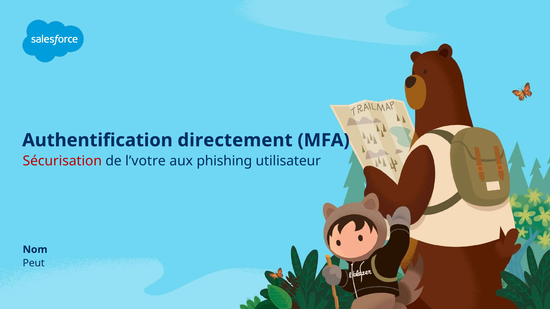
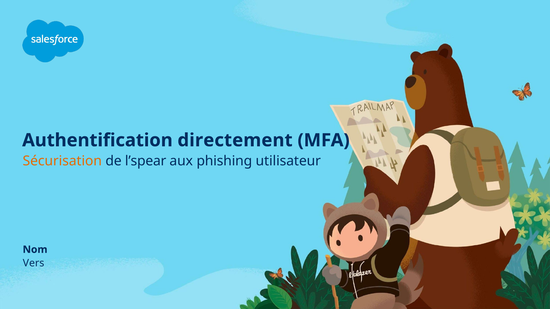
Sécurisation colour: red -> orange
l’votre: l’votre -> l’spear
Peut: Peut -> Vers
